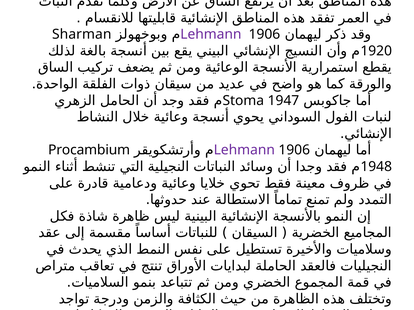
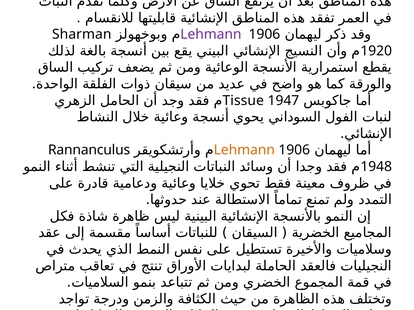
Stoma: Stoma -> Tissue
Procambium: Procambium -> Rannanculus
Lehmann at (244, 150) colour: purple -> orange
